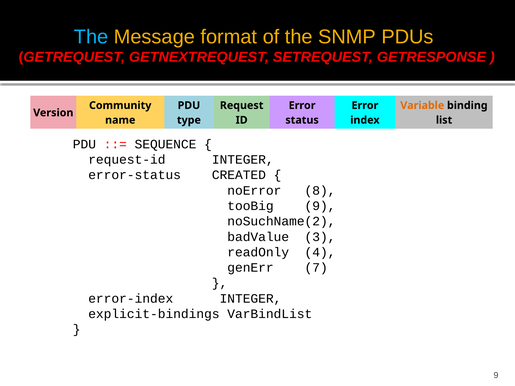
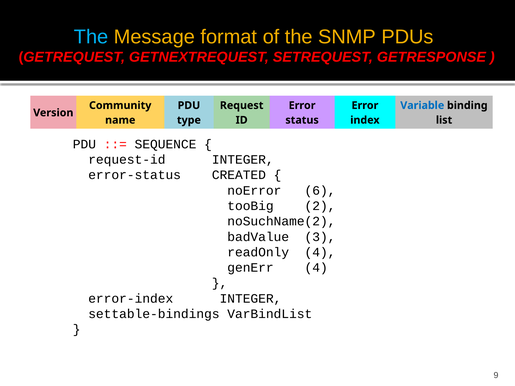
Variable colour: orange -> blue
8: 8 -> 6
tooBig 9: 9 -> 2
genErr 7: 7 -> 4
explicit-bindings: explicit-bindings -> settable-bindings
